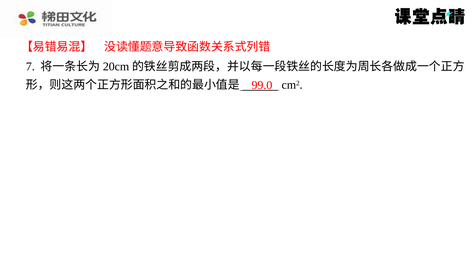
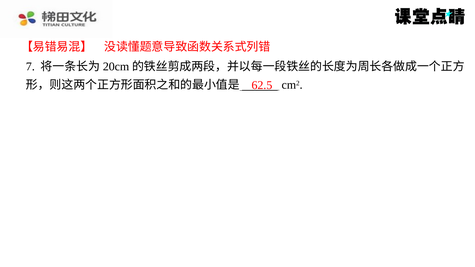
99.0: 99.0 -> 62.5
